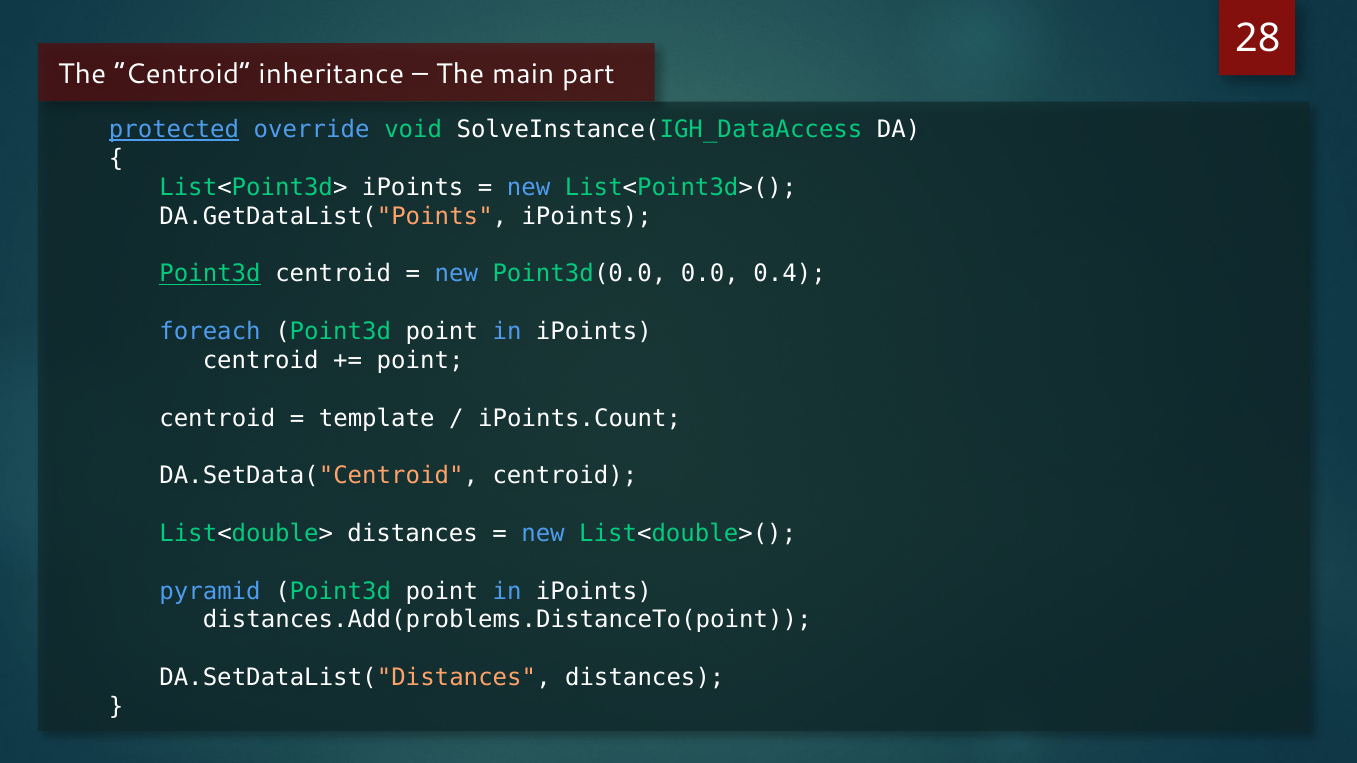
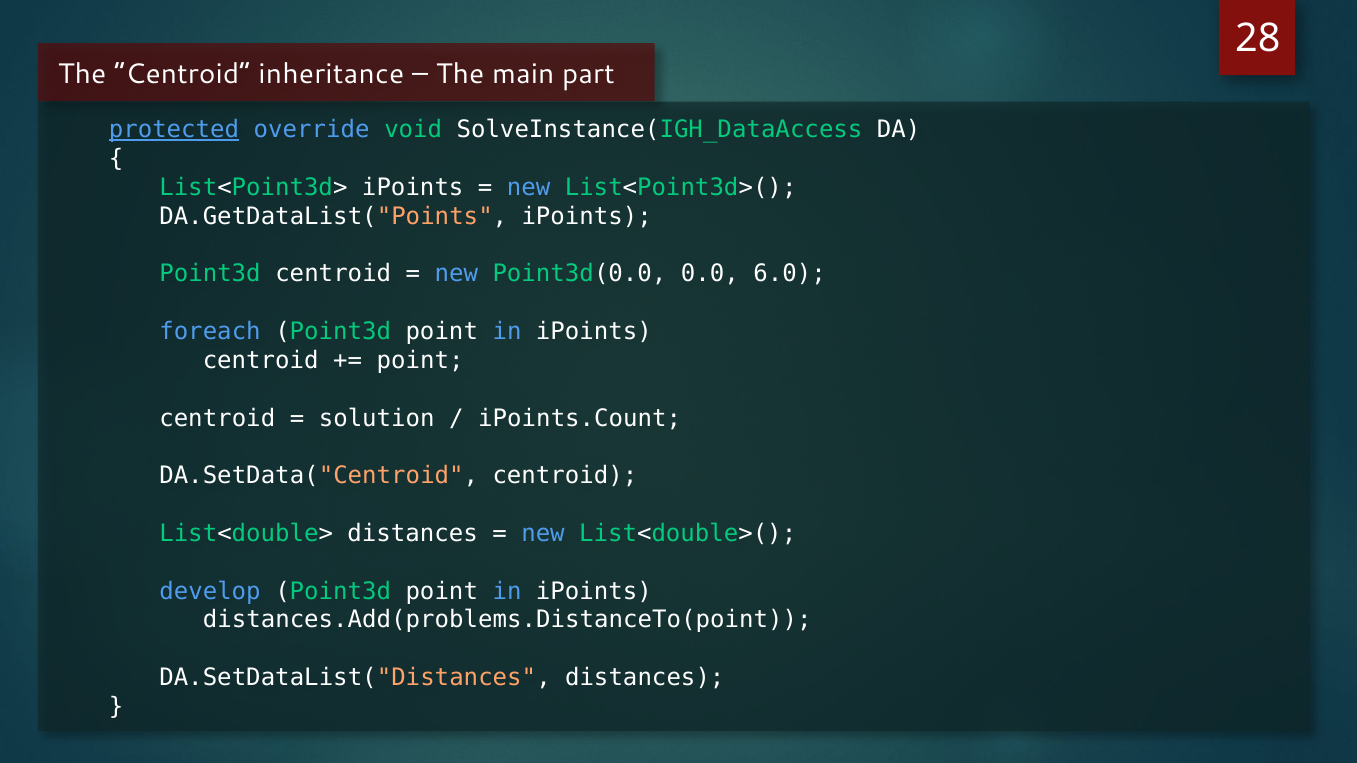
Point3d at (210, 274) underline: present -> none
0.4: 0.4 -> 6.0
template: template -> solution
pyramid: pyramid -> develop
